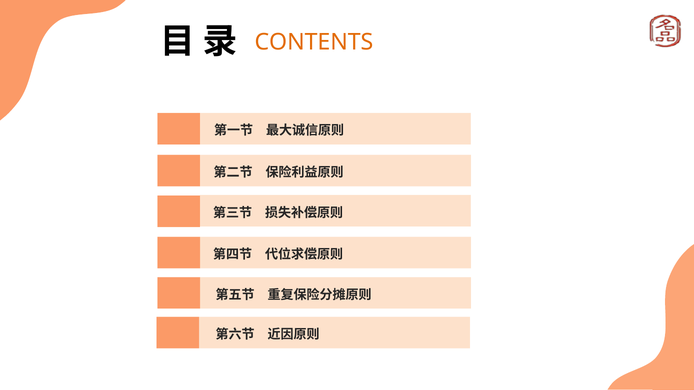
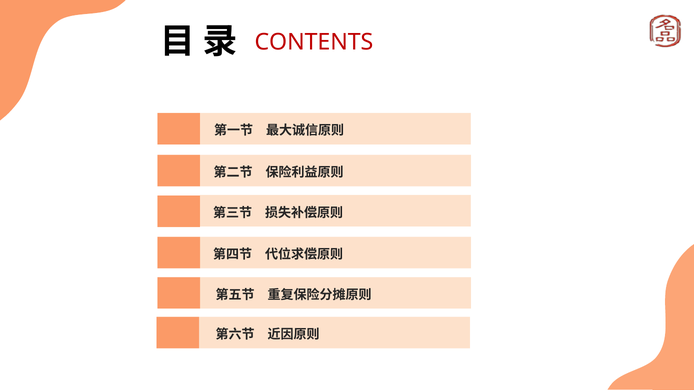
CONTENTS colour: orange -> red
